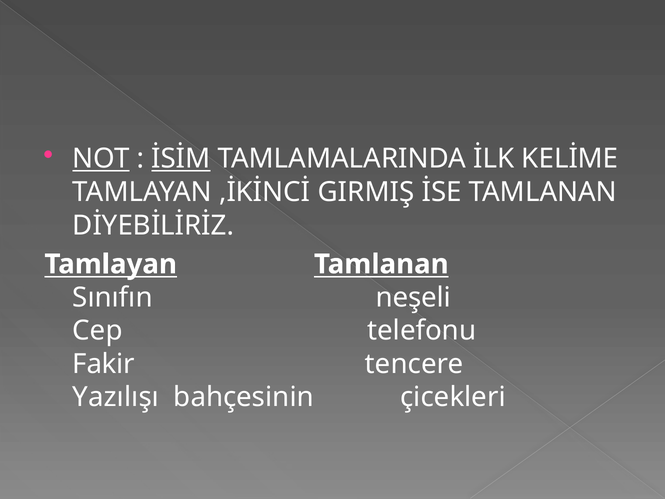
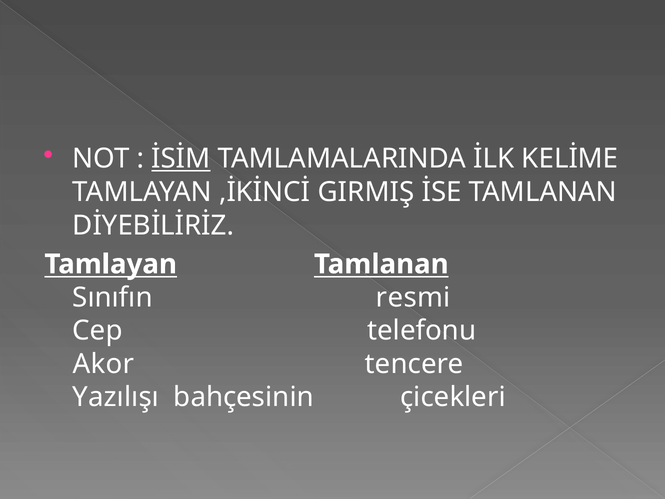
NOT underline: present -> none
neşeli: neşeli -> resmi
Fakir: Fakir -> Akor
